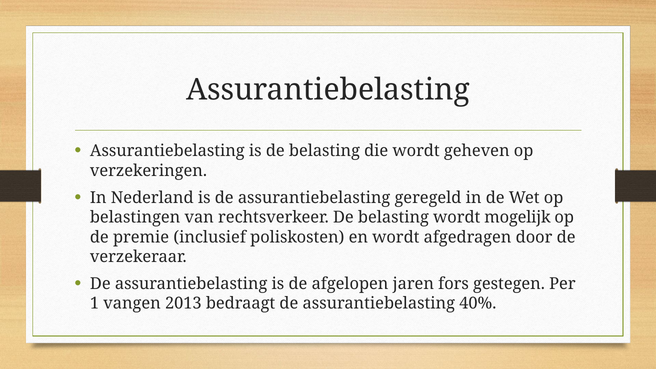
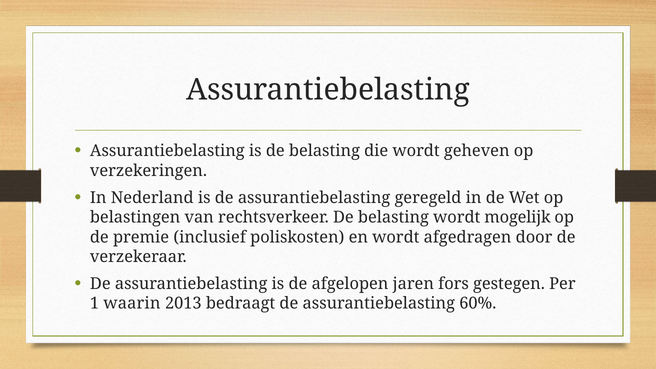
vangen: vangen -> waarin
40%: 40% -> 60%
